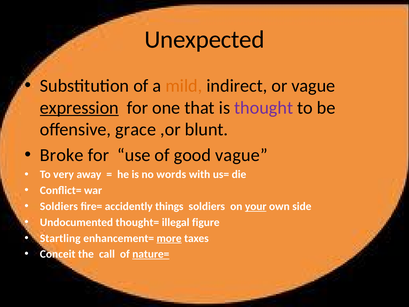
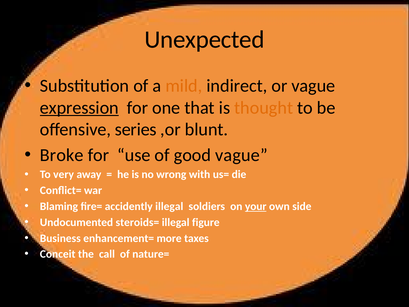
thought colour: purple -> orange
grace: grace -> series
words: words -> wrong
Soldiers at (59, 206): Soldiers -> Blaming
accidently things: things -> illegal
thought=: thought= -> steroids=
Startling: Startling -> Business
more underline: present -> none
nature= underline: present -> none
